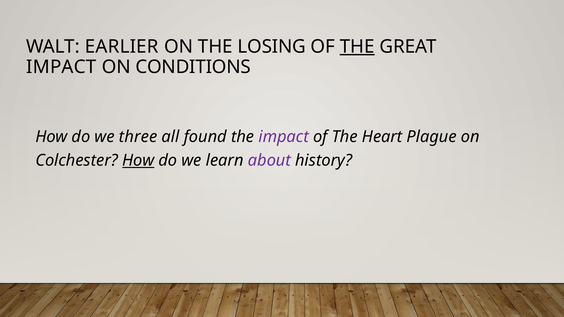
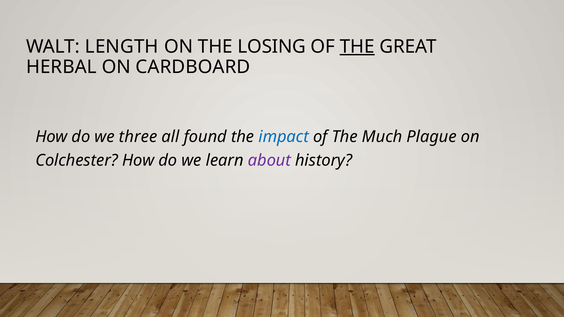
EARLIER: EARLIER -> LENGTH
IMPACT at (61, 67): IMPACT -> HERBAL
CONDITIONS: CONDITIONS -> CARDBOARD
impact at (284, 137) colour: purple -> blue
Heart: Heart -> Much
How at (138, 161) underline: present -> none
